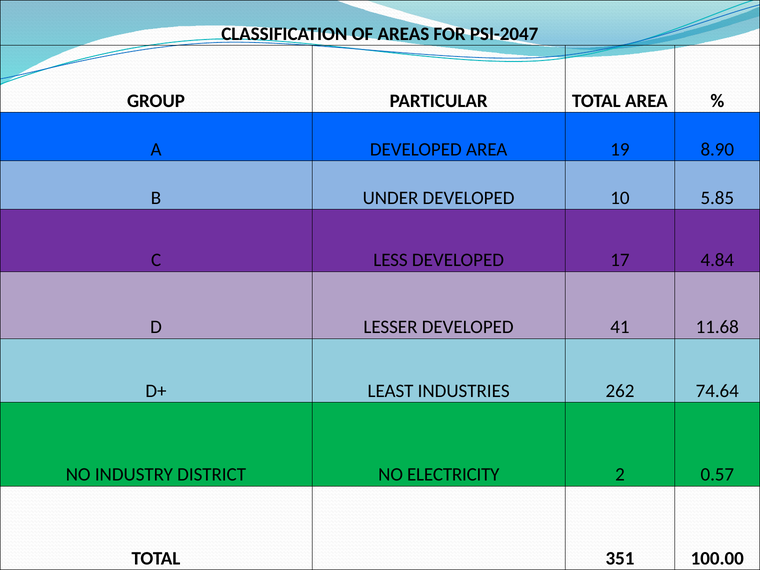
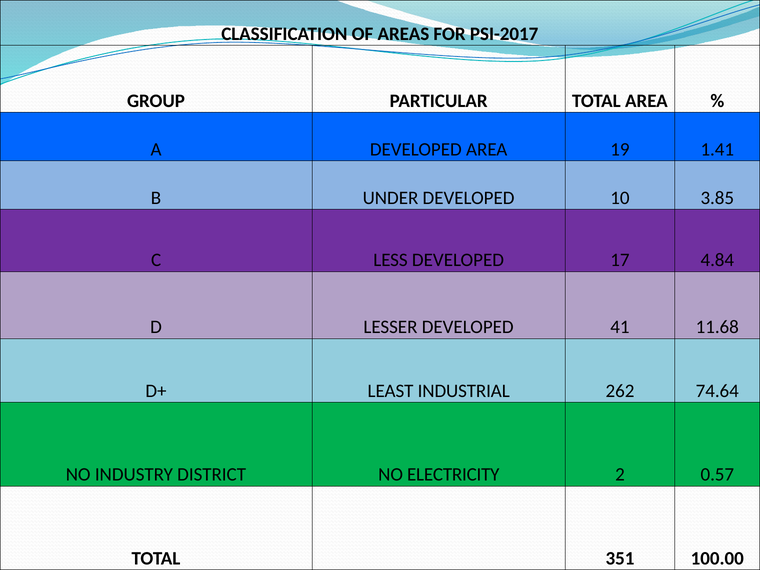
PSI-2047: PSI-2047 -> PSI-2017
8.90: 8.90 -> 1.41
5.85: 5.85 -> 3.85
INDUSTRIES: INDUSTRIES -> INDUSTRIAL
